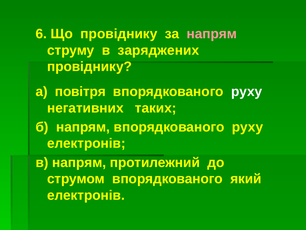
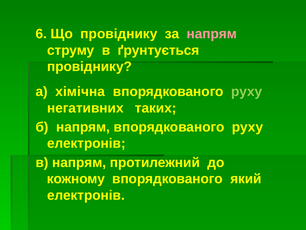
заряджених: заряджених -> ґрунтується
повітря: повітря -> хімічна
руху at (247, 91) colour: white -> light green
струмом: струмом -> кожному
